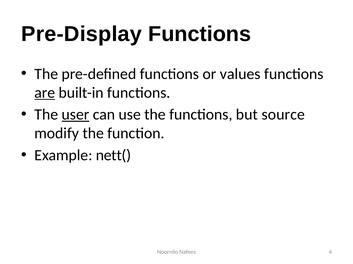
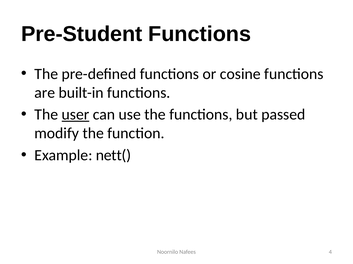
Pre-Display: Pre-Display -> Pre-Student
values: values -> cosine
are underline: present -> none
source: source -> passed
